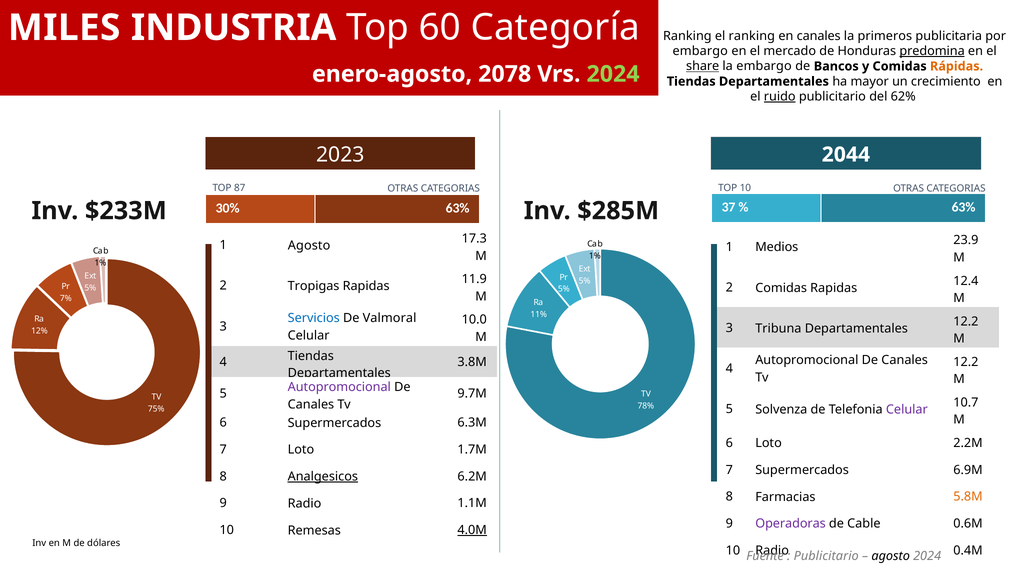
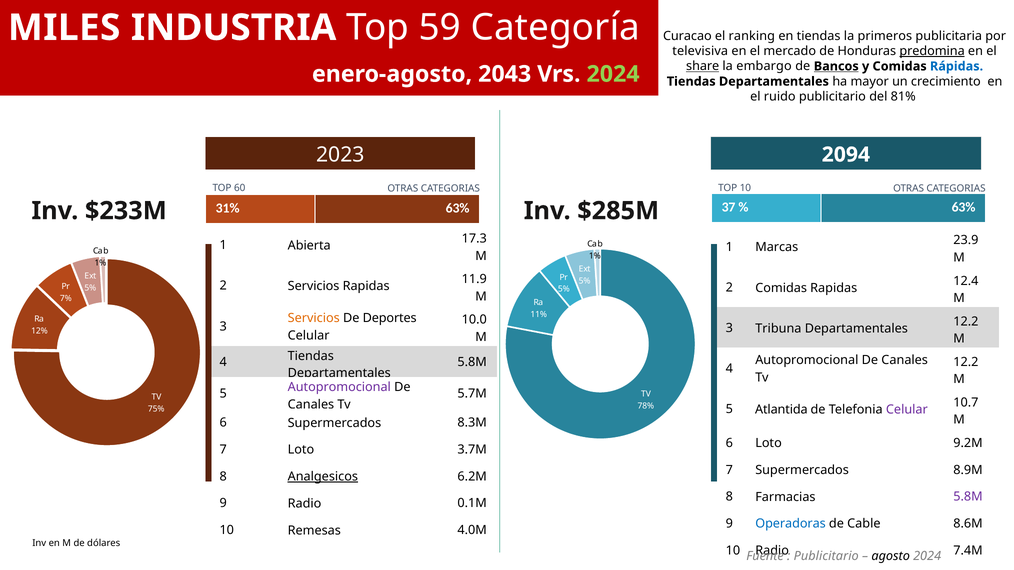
60: 60 -> 59
Ranking at (687, 36): Ranking -> Curacao
en canales: canales -> tiendas
embargo at (700, 51): embargo -> televisiva
Bancos underline: none -> present
Rápidas colour: orange -> blue
2078: 2078 -> 2043
ruido underline: present -> none
62%: 62% -> 81%
2044: 2044 -> 2094
87: 87 -> 60
30%: 30% -> 31%
1 Agosto: Agosto -> Abierta
Medios: Medios -> Marcas
2 Tropigas: Tropigas -> Servicios
Servicios at (314, 318) colour: blue -> orange
Valmoral: Valmoral -> Deportes
3.8M at (472, 362): 3.8M -> 5.8M
9.7M: 9.7M -> 5.7M
Solvenza: Solvenza -> Atlantida
6.3M: 6.3M -> 8.3M
2.2M: 2.2M -> 9.2M
1.7M: 1.7M -> 3.7M
6.9M: 6.9M -> 8.9M
5.8M at (968, 497) colour: orange -> purple
1.1M: 1.1M -> 0.1M
Operadoras colour: purple -> blue
0.6M: 0.6M -> 8.6M
4.0M underline: present -> none
0.4M: 0.4M -> 7.4M
